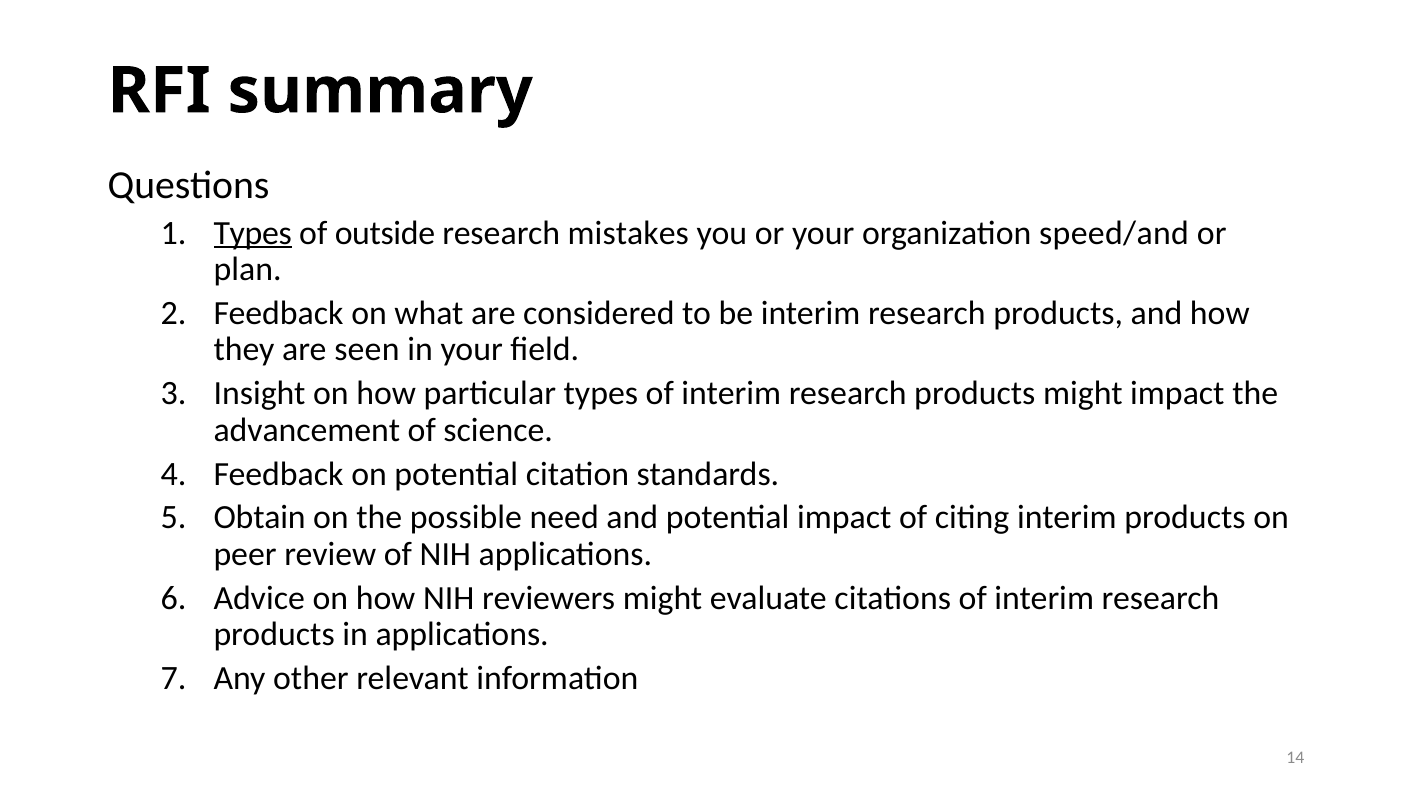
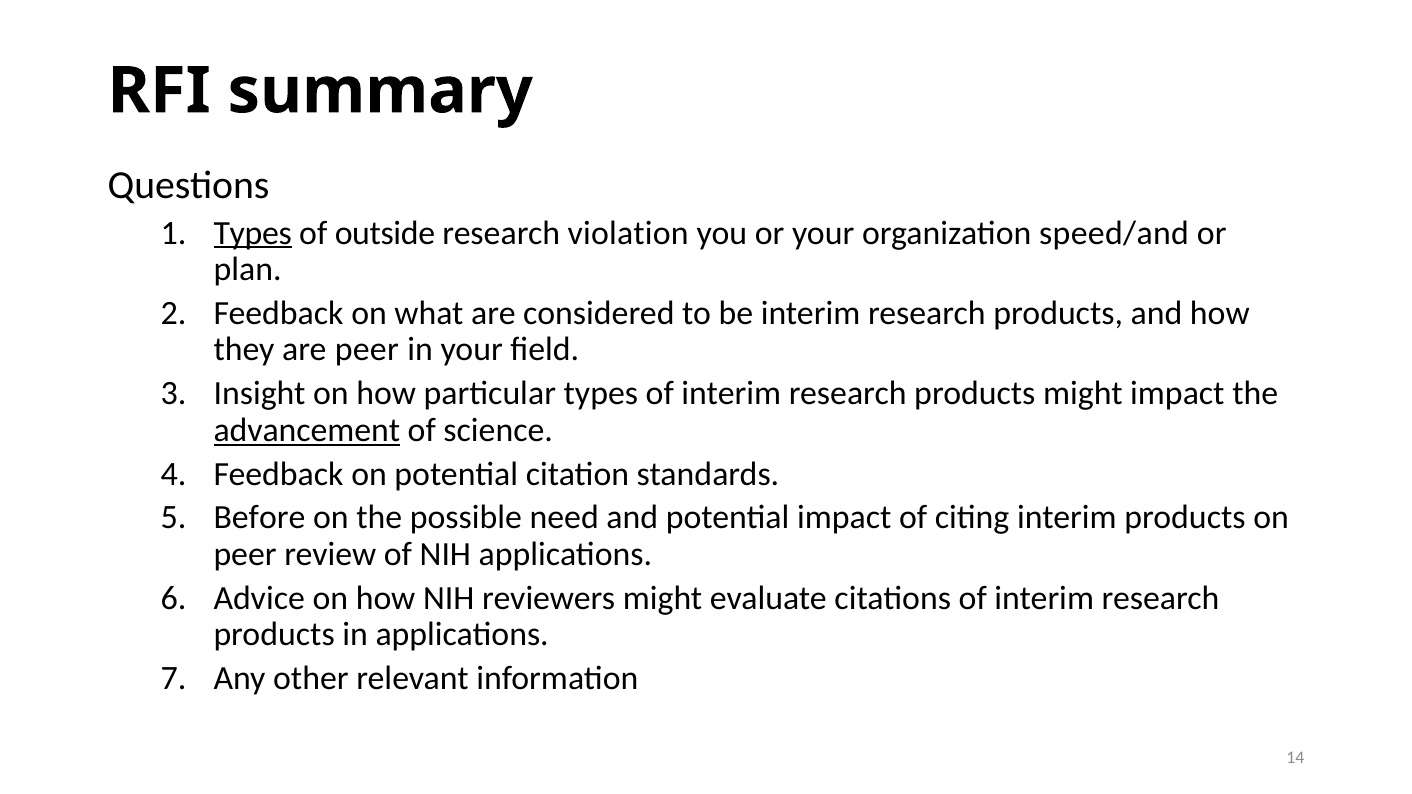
mistakes: mistakes -> violation
are seen: seen -> peer
advancement underline: none -> present
Obtain: Obtain -> Before
